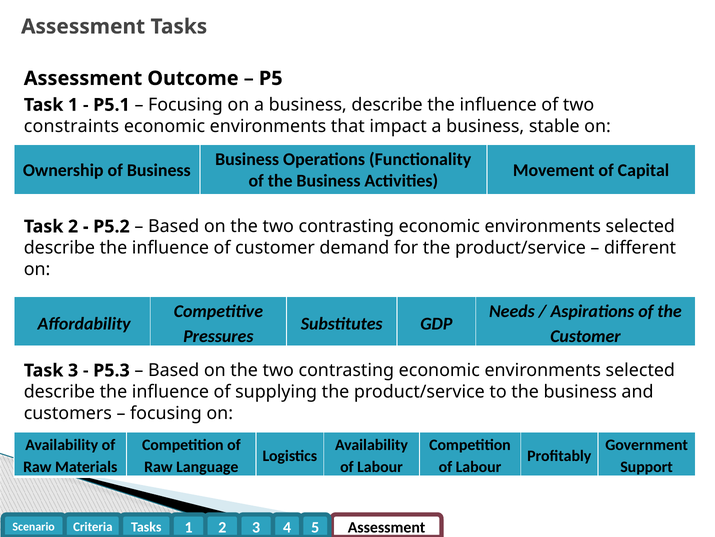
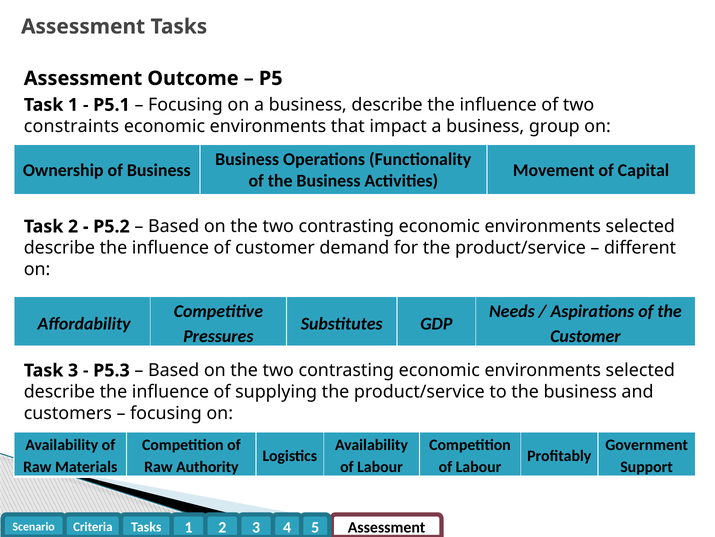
stable: stable -> group
Language: Language -> Authority
